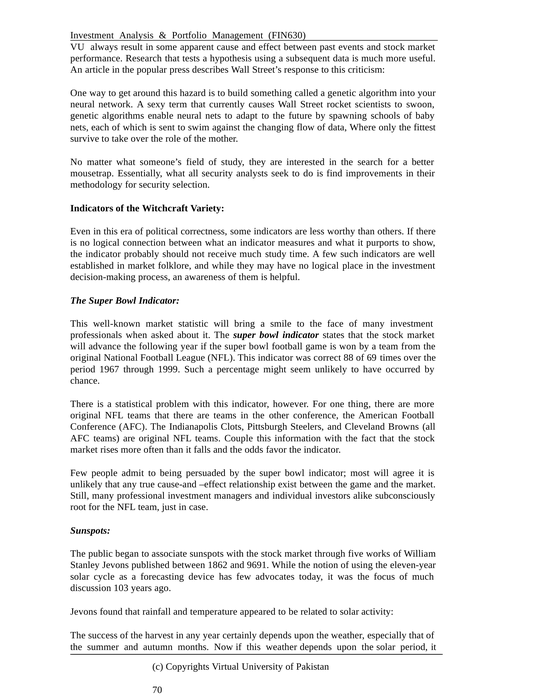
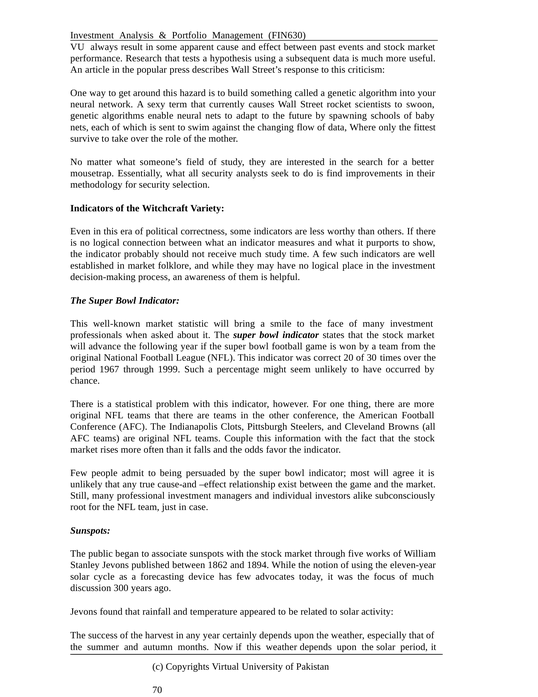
88: 88 -> 20
69: 69 -> 30
9691: 9691 -> 1894
103: 103 -> 300
